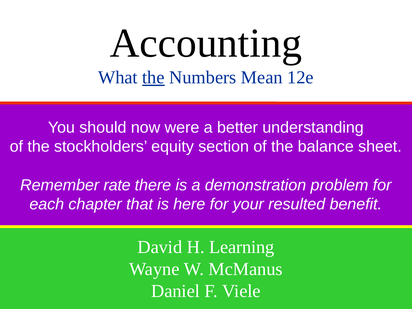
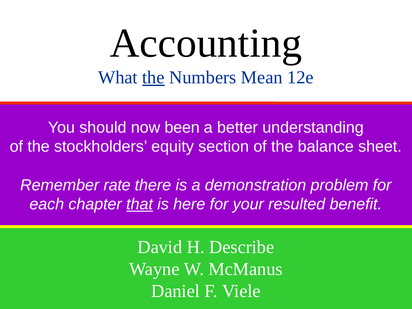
were: were -> been
that underline: none -> present
Learning: Learning -> Describe
